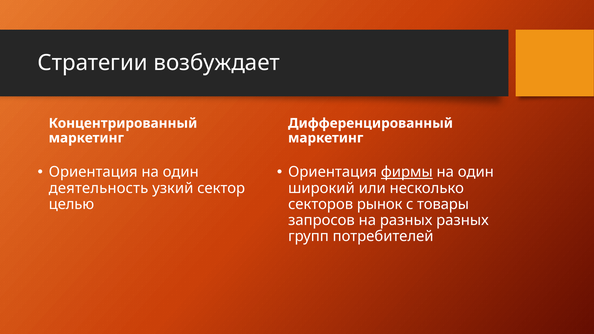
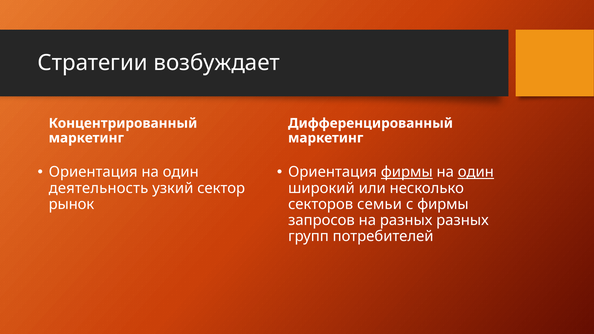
один at (476, 172) underline: none -> present
целью: целью -> рынок
рынок: рынок -> семьи
с товары: товары -> фирмы
